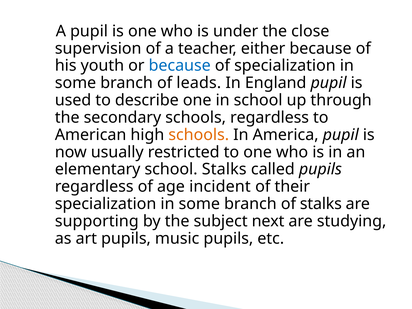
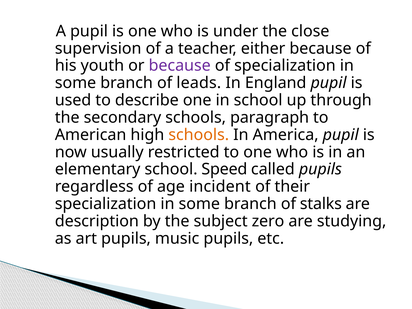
because at (180, 66) colour: blue -> purple
schools regardless: regardless -> paragraph
school Stalks: Stalks -> Speed
supporting: supporting -> description
next: next -> zero
